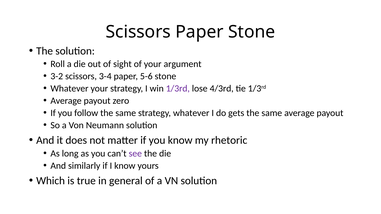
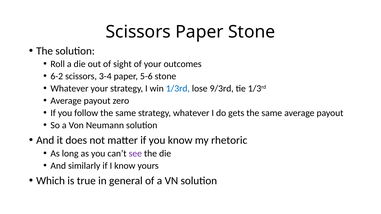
argument: argument -> outcomes
3-2: 3-2 -> 6-2
1/3rd at (178, 89) colour: purple -> blue
4/3rd: 4/3rd -> 9/3rd
